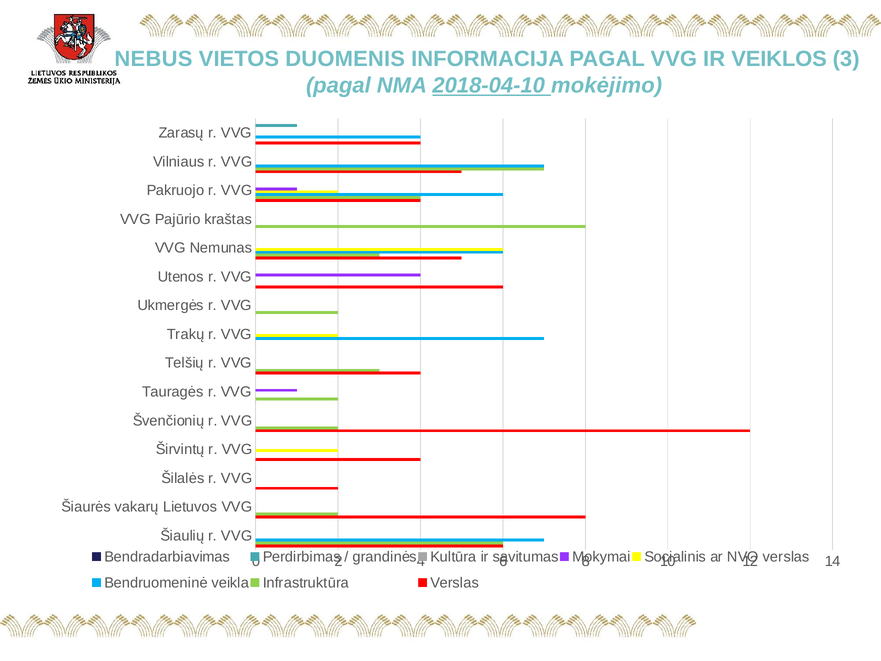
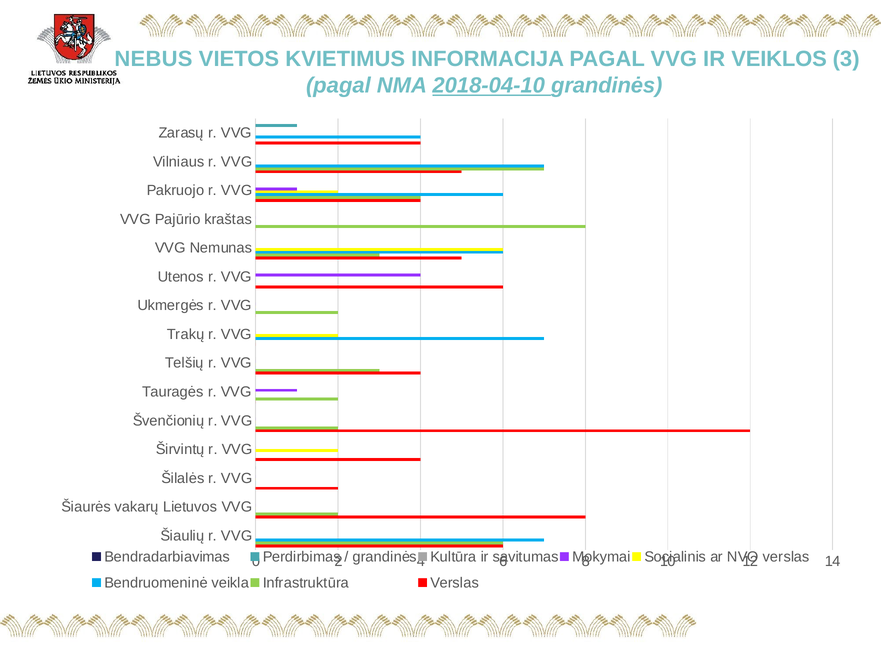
DUOMENIS: DUOMENIS -> KVIETIMUS
2018-04-10 mokėjimo: mokėjimo -> grandinės
